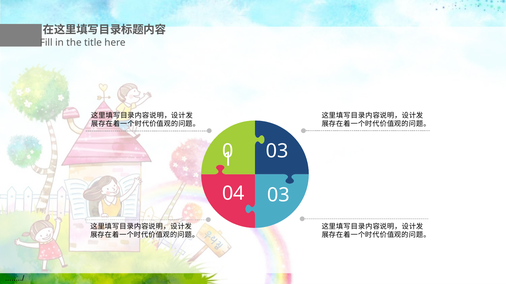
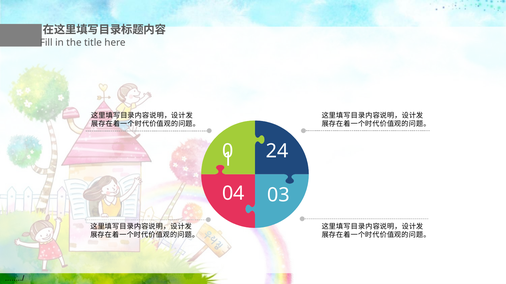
03 at (277, 151): 03 -> 24
